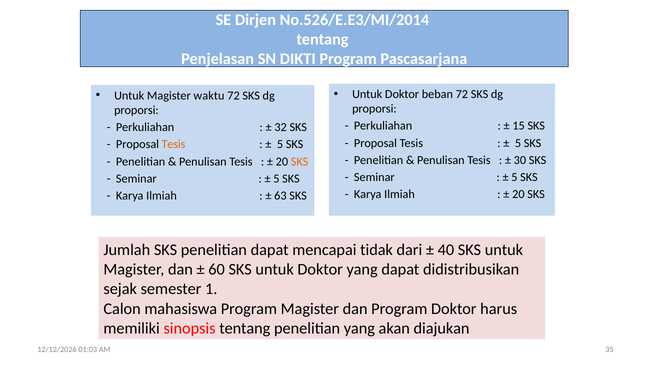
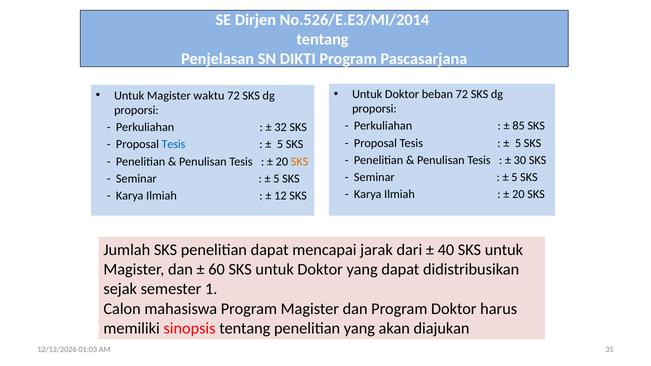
15: 15 -> 85
Tesis at (173, 144) colour: orange -> blue
63: 63 -> 12
tidak: tidak -> jarak
